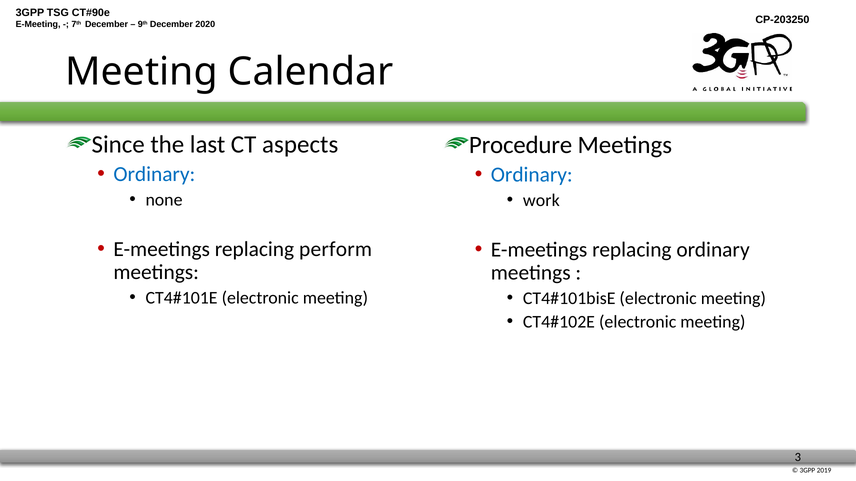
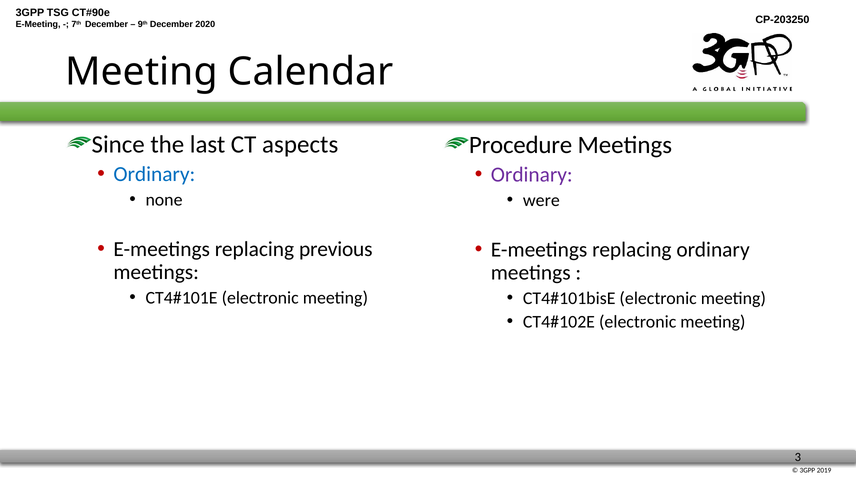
Ordinary at (532, 175) colour: blue -> purple
work: work -> were
perform: perform -> previous
